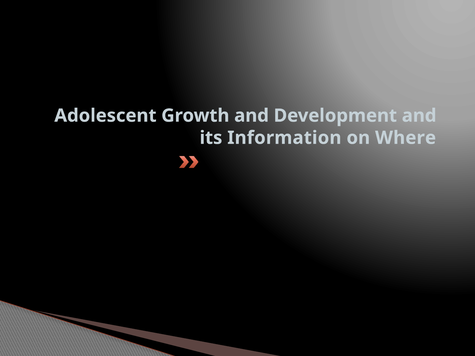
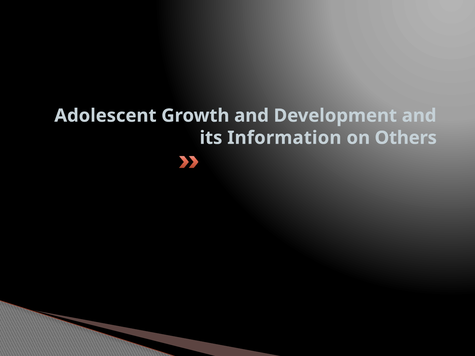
Where: Where -> Others
